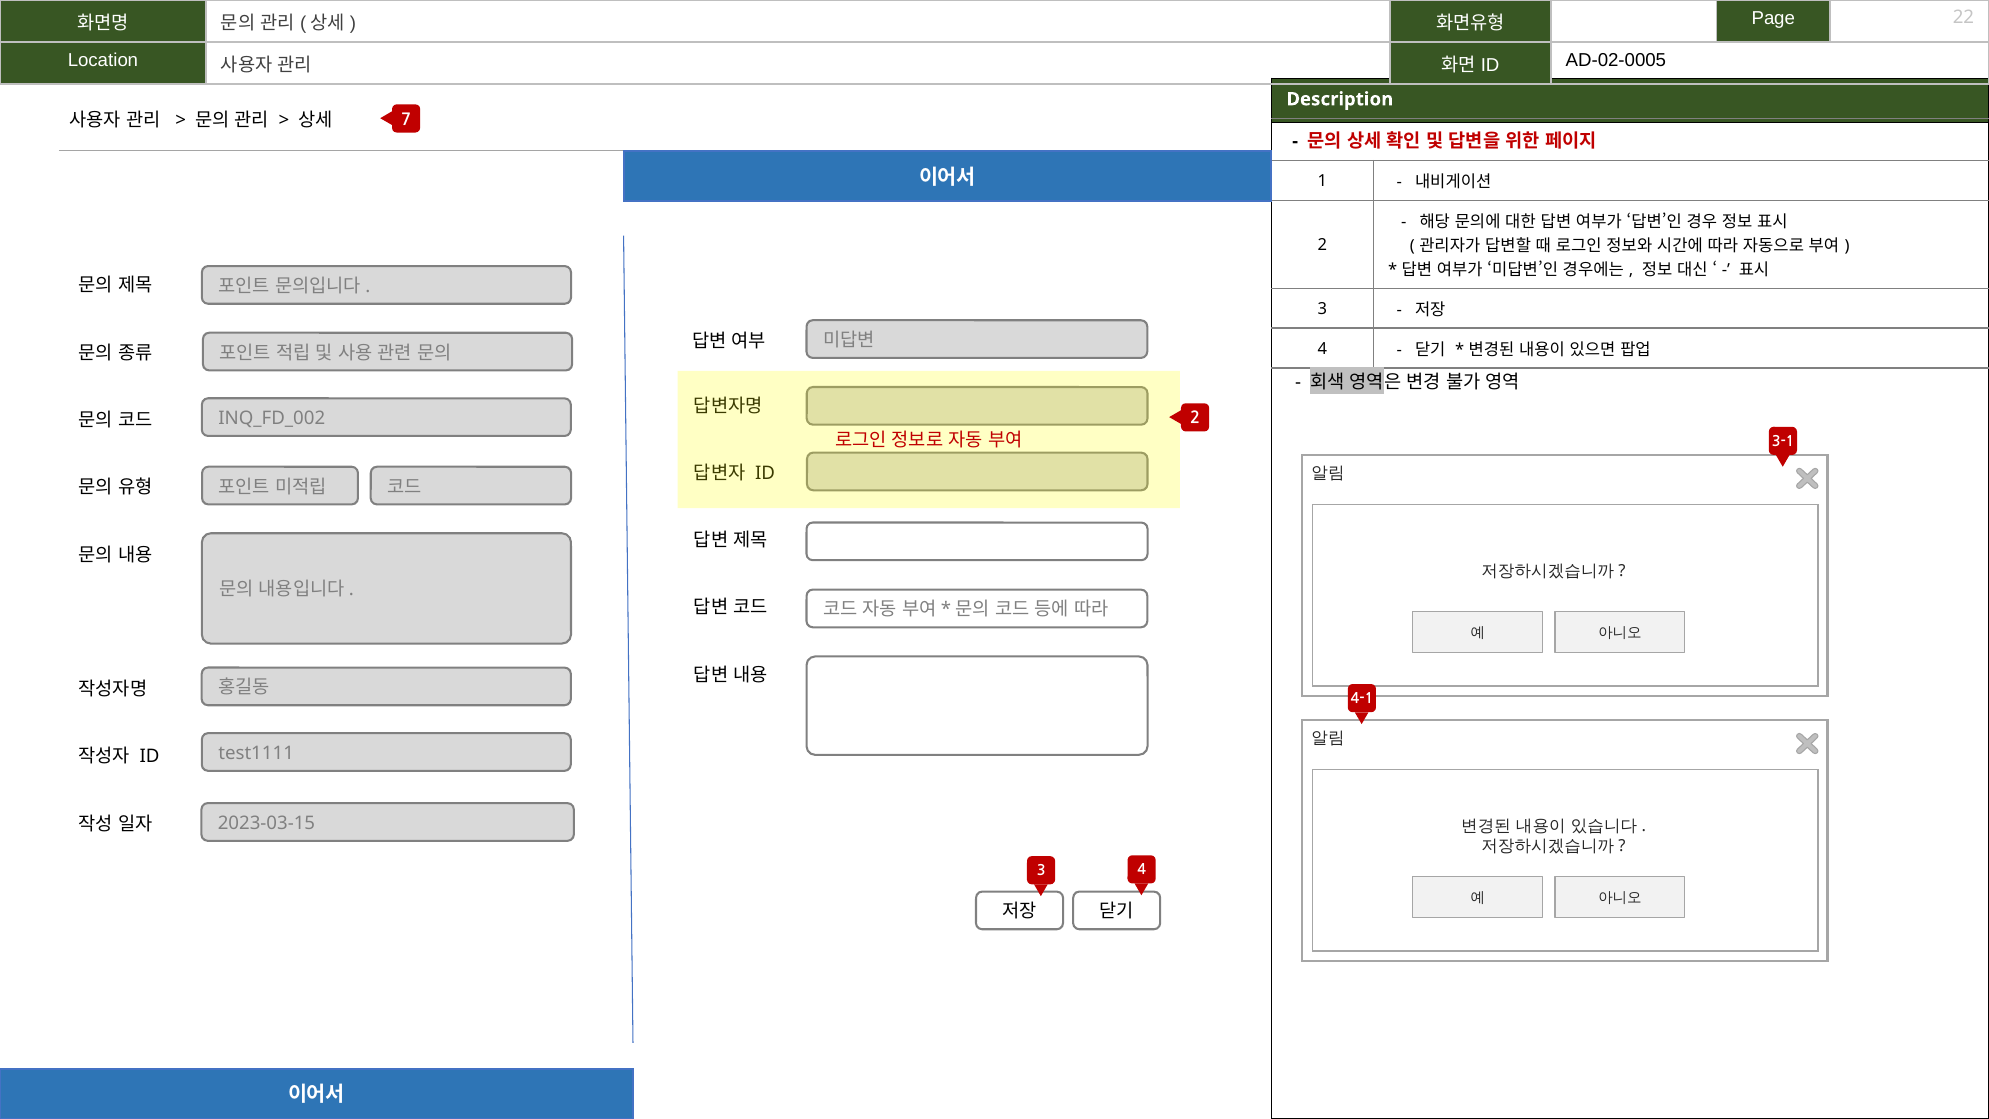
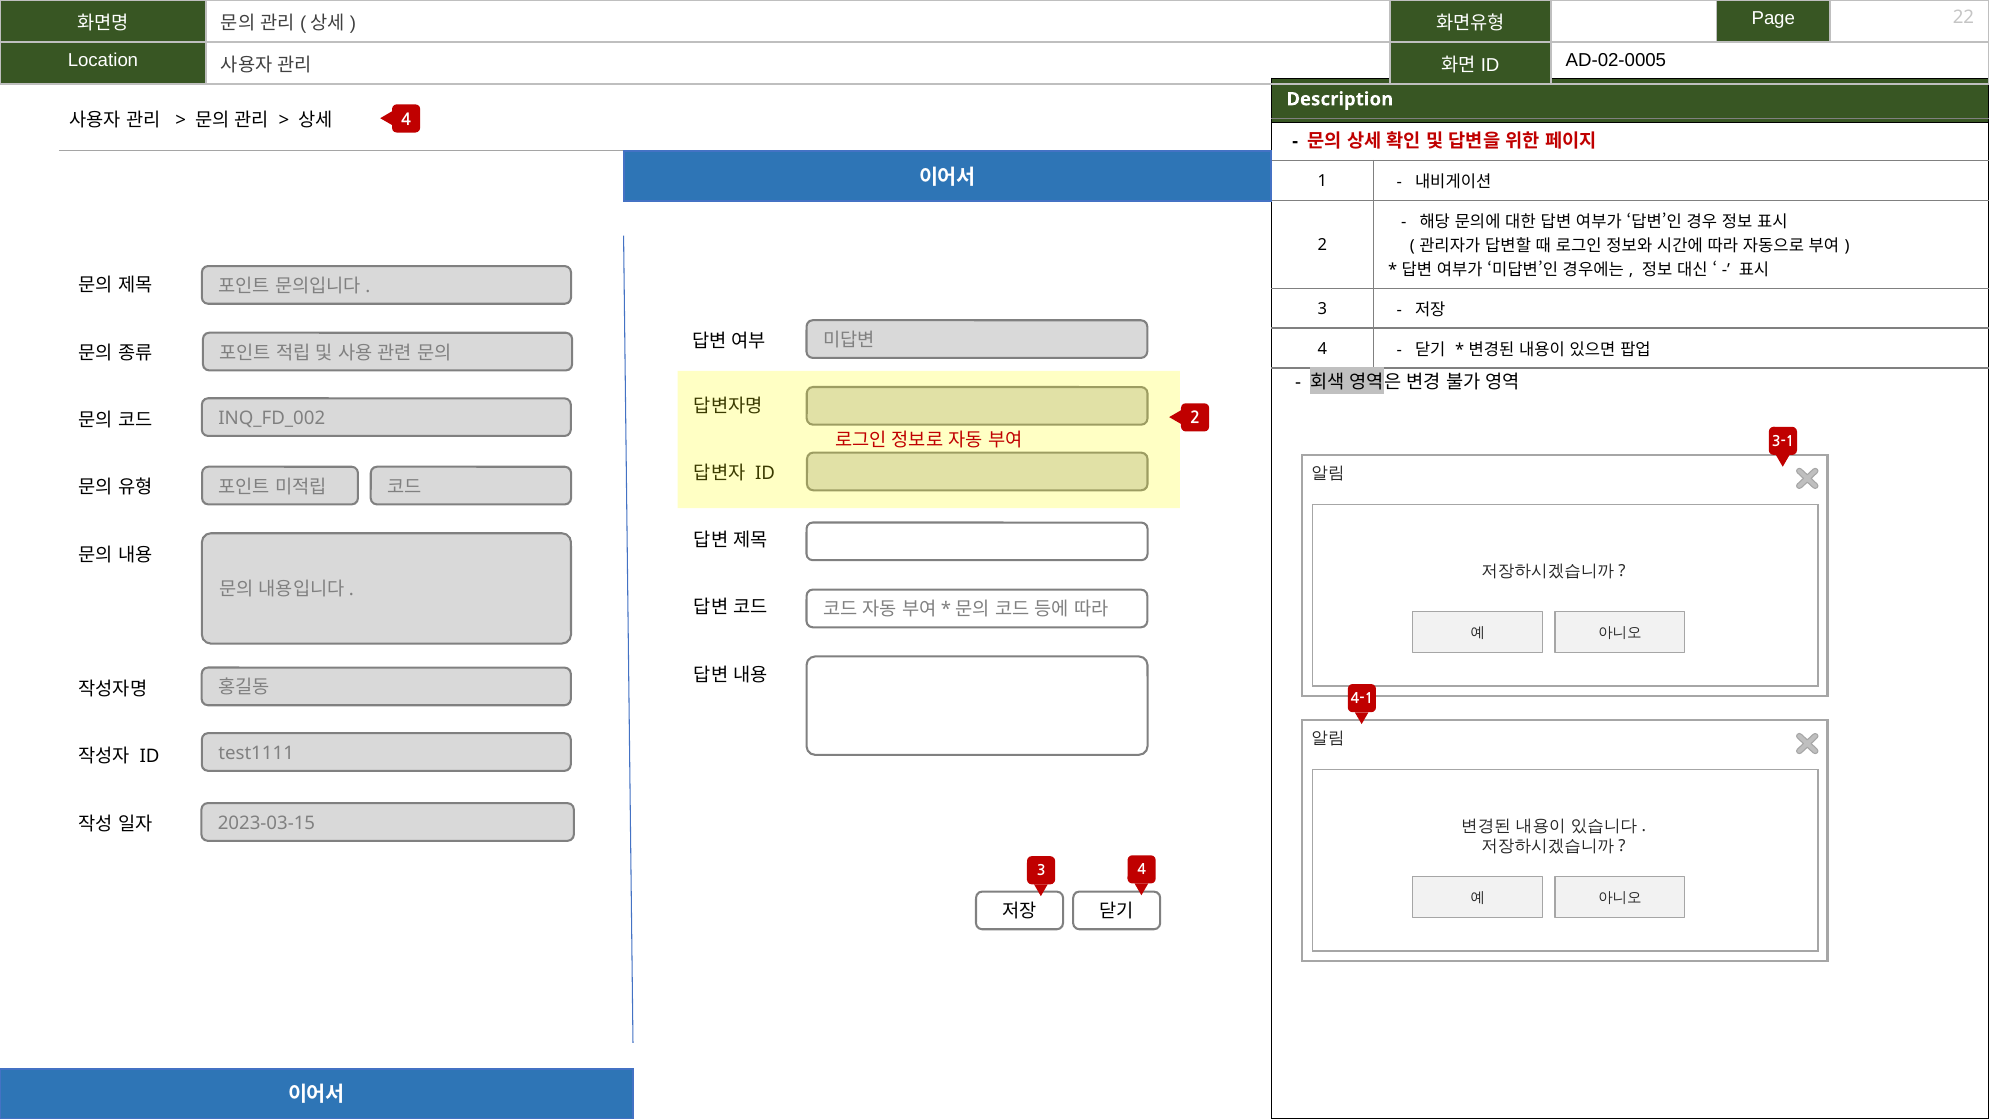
7 at (406, 120): 7 -> 4
